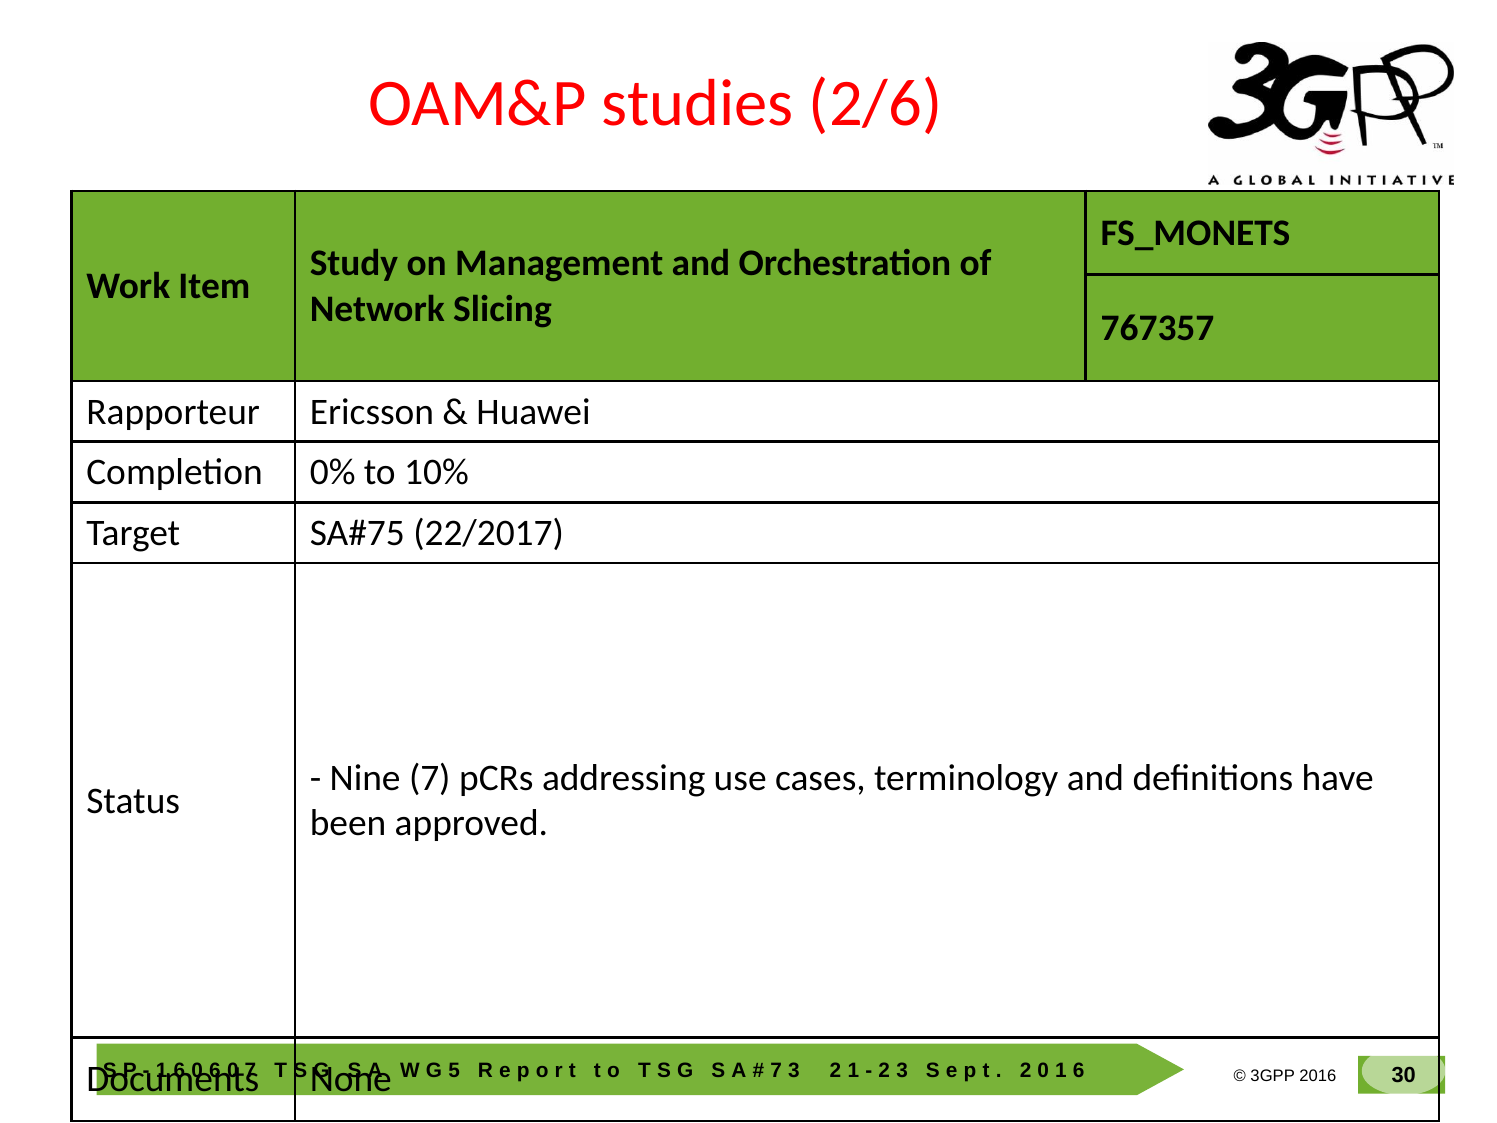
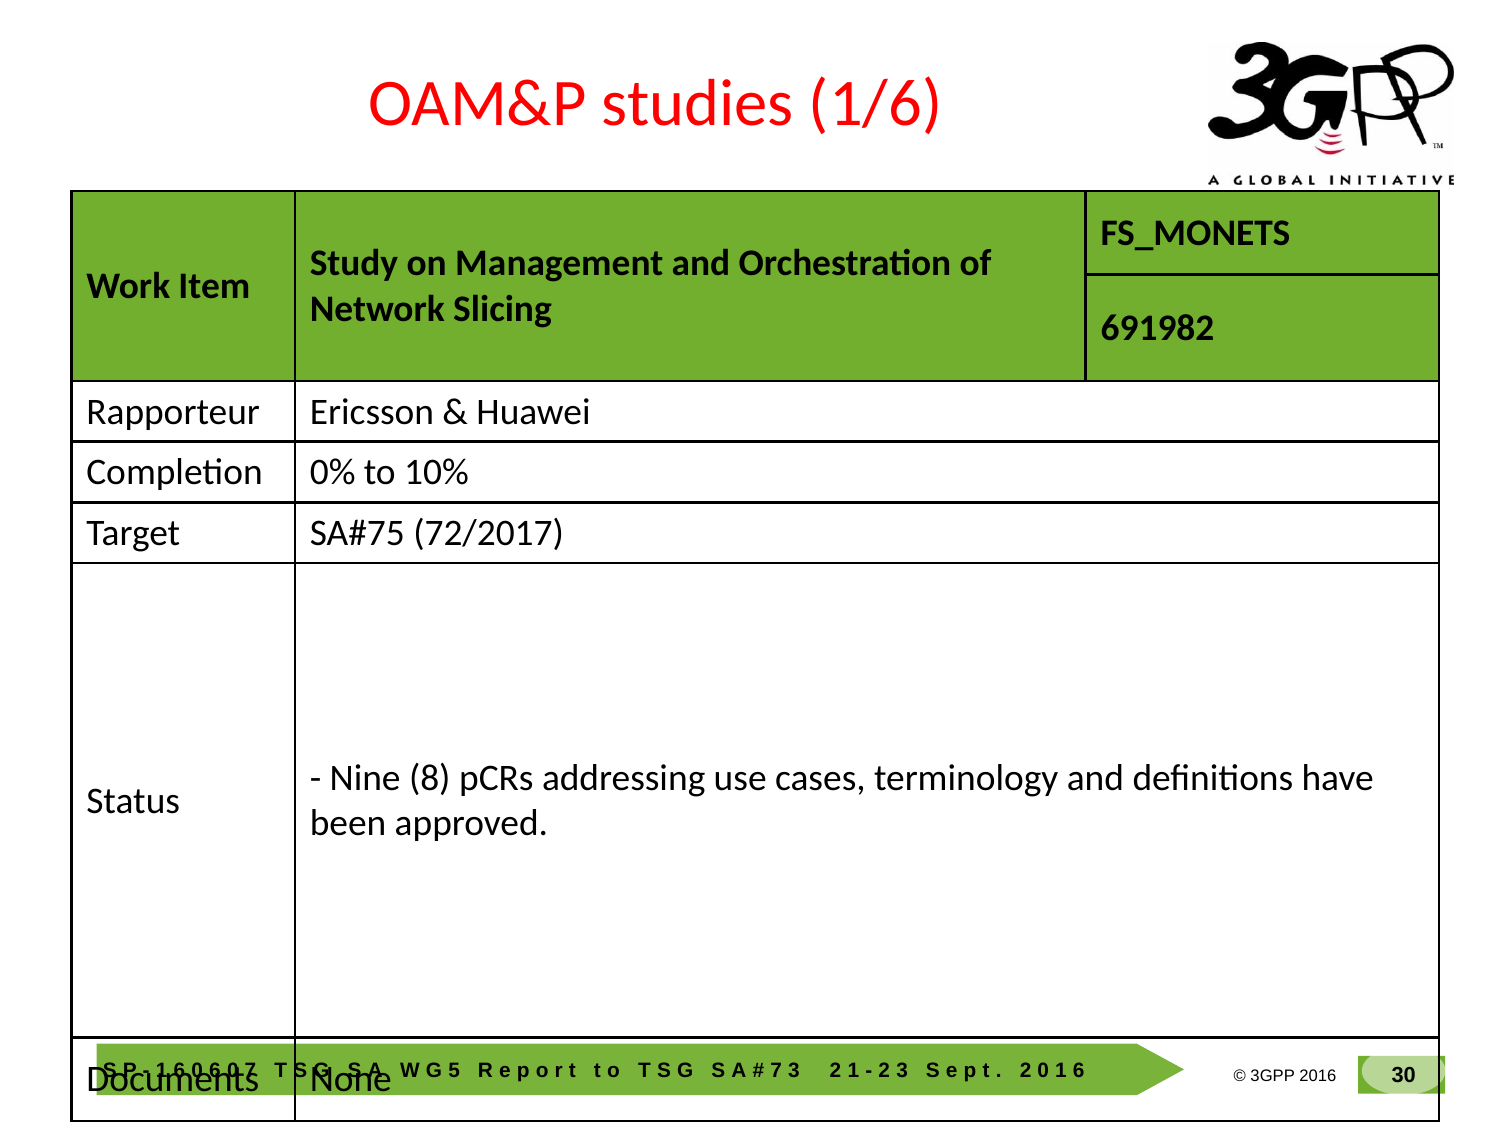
2/6: 2/6 -> 1/6
767357: 767357 -> 691982
22/2017: 22/2017 -> 72/2017
Nine 7: 7 -> 8
